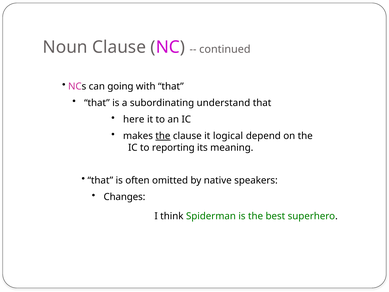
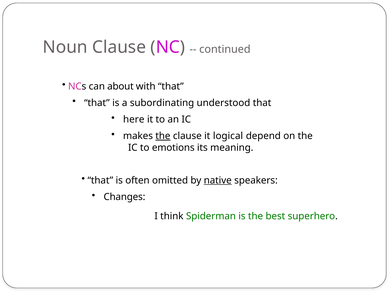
going: going -> about
understand: understand -> understood
reporting: reporting -> emotions
native underline: none -> present
